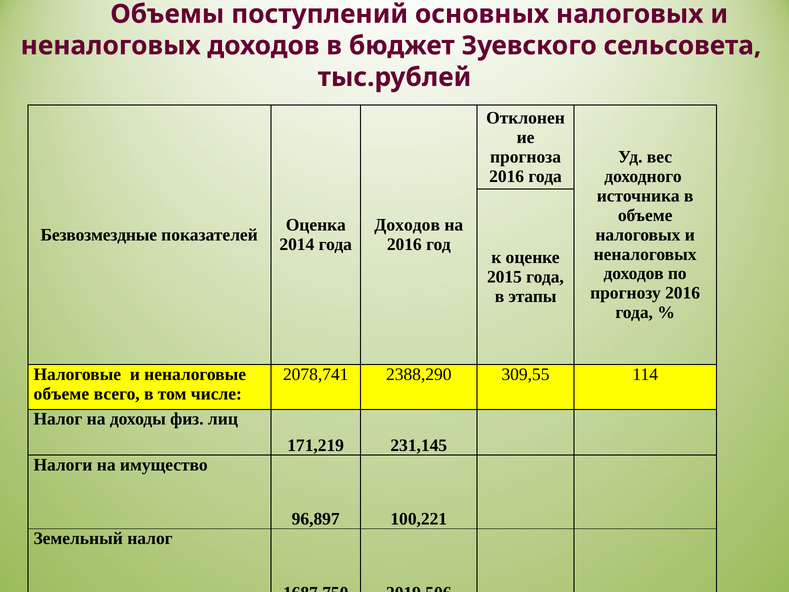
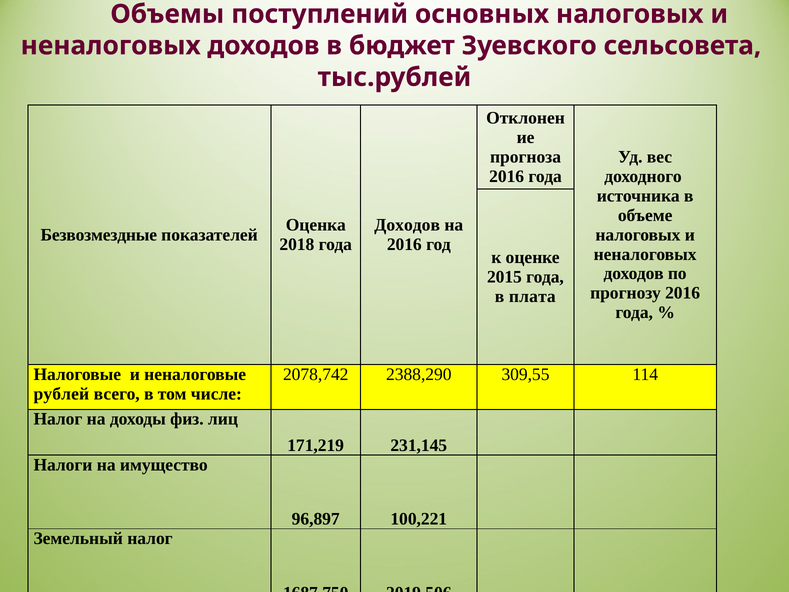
2014: 2014 -> 2018
этапы: этапы -> плата
2078,741: 2078,741 -> 2078,742
объеме at (61, 394): объеме -> рублей
